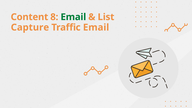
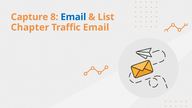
Content: Content -> Capture
Email at (73, 17) colour: green -> blue
Capture: Capture -> Chapter
